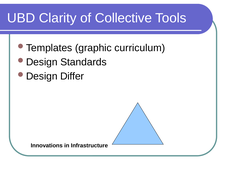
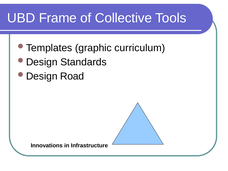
Clarity: Clarity -> Frame
Differ: Differ -> Road
